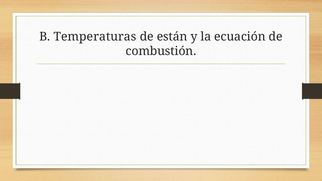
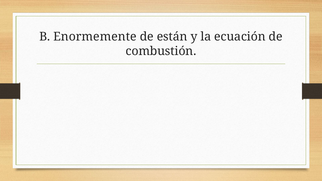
Temperaturas: Temperaturas -> Enormemente
